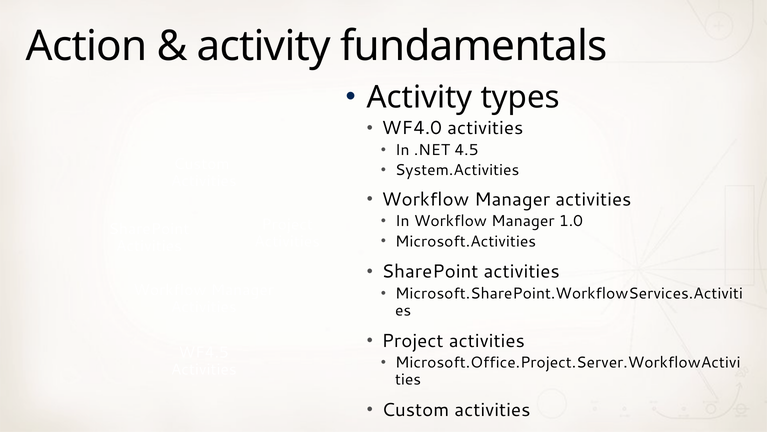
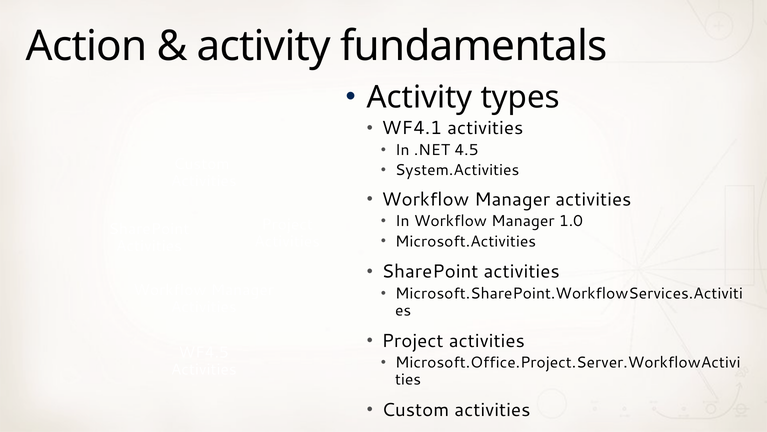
WF4.0: WF4.0 -> WF4.1
